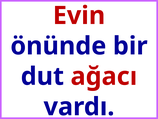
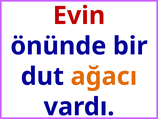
ağacı colour: red -> orange
